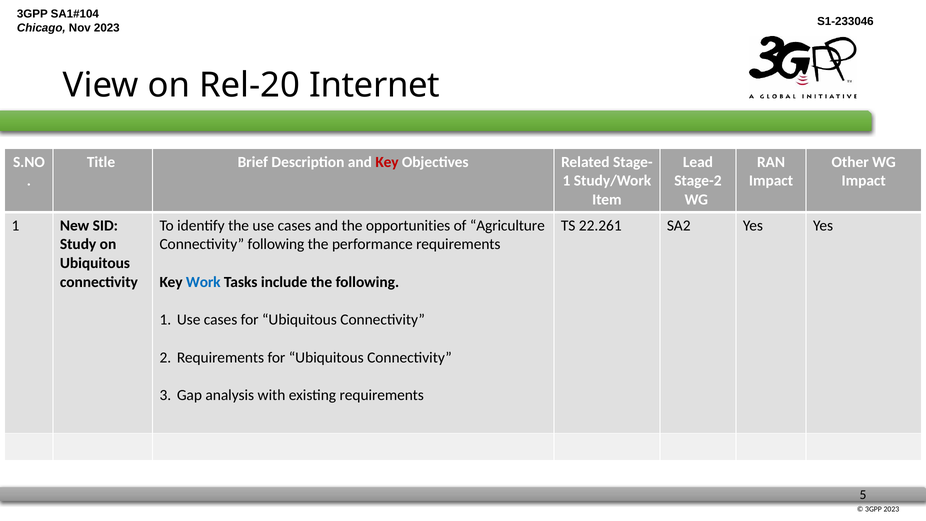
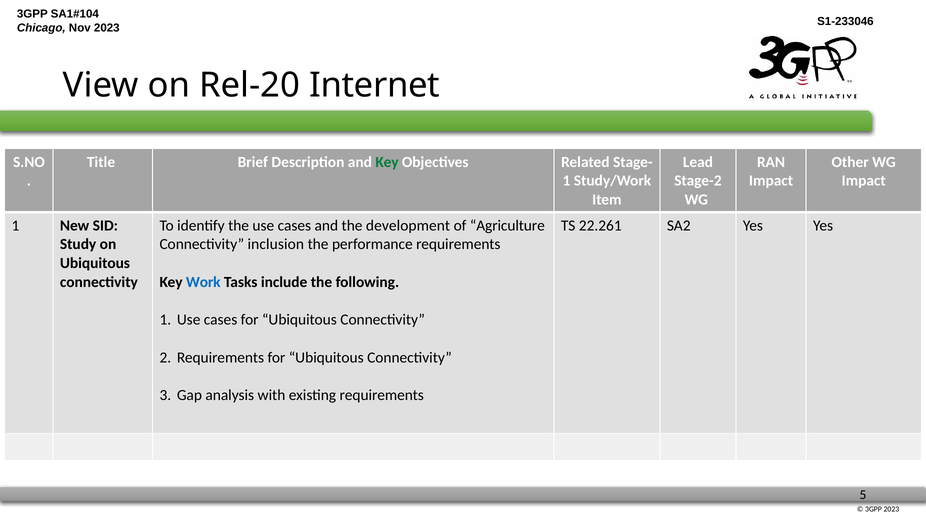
Key at (387, 162) colour: red -> green
opportunities: opportunities -> development
Connectivity following: following -> inclusion
